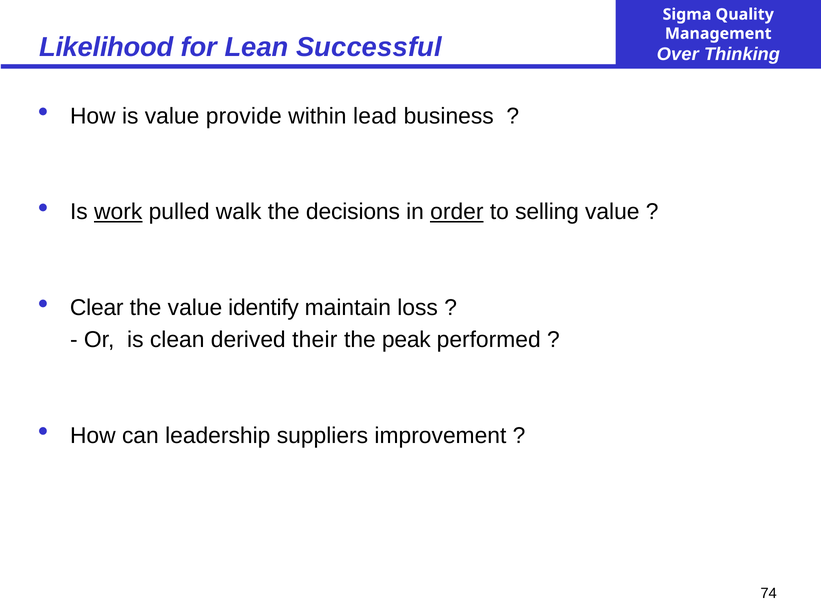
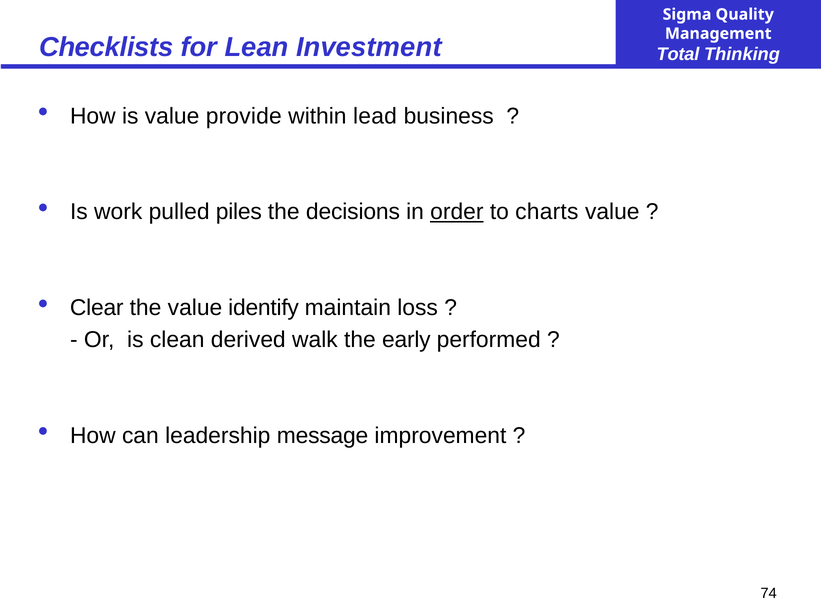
Likelihood: Likelihood -> Checklists
Successful: Successful -> Investment
Over: Over -> Total
work underline: present -> none
walk: walk -> piles
selling: selling -> charts
their: their -> walk
peak: peak -> early
suppliers: suppliers -> message
